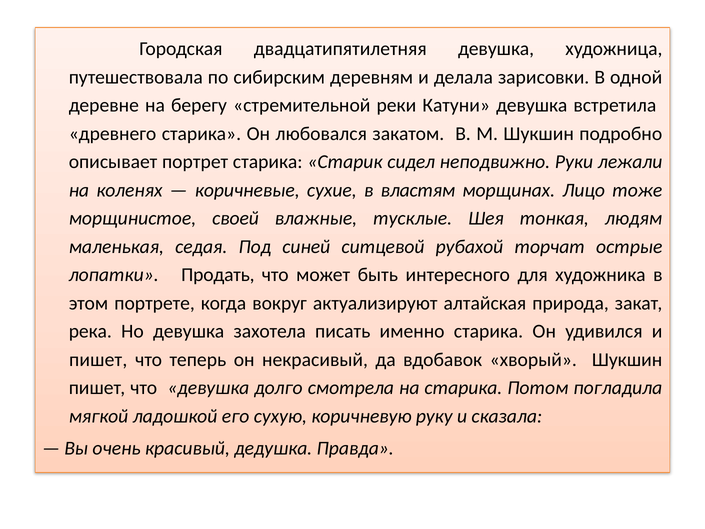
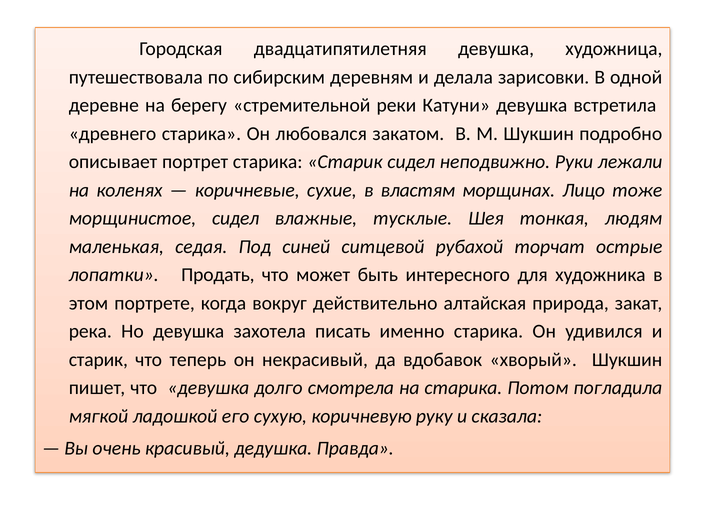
морщинистое своей: своей -> сидел
актуализируют: актуализируют -> действительно
пишет at (98, 359): пишет -> старик
